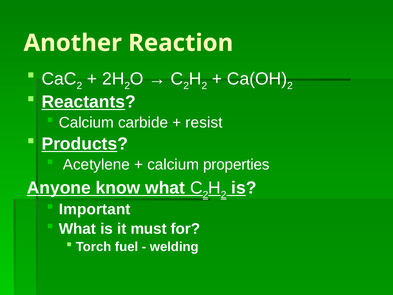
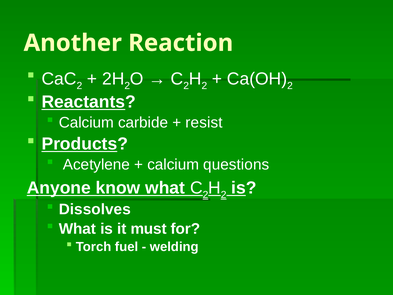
properties: properties -> questions
Important: Important -> Dissolves
